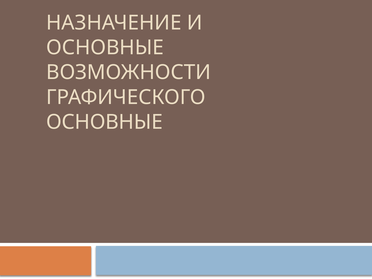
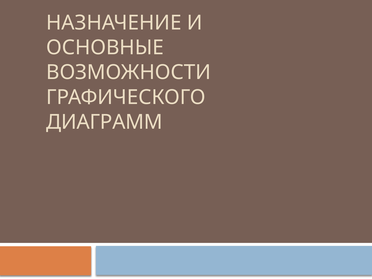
ОСНОВНЫЕ at (104, 122): ОСНОВНЫЕ -> ДИАГРАММ
